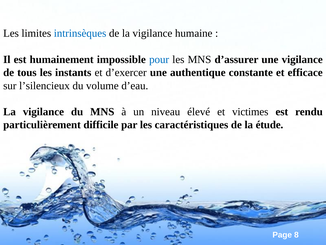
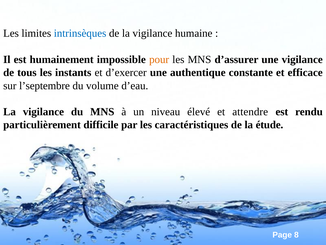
pour colour: blue -> orange
l’silencieux: l’silencieux -> l’septembre
victimes: victimes -> attendre
